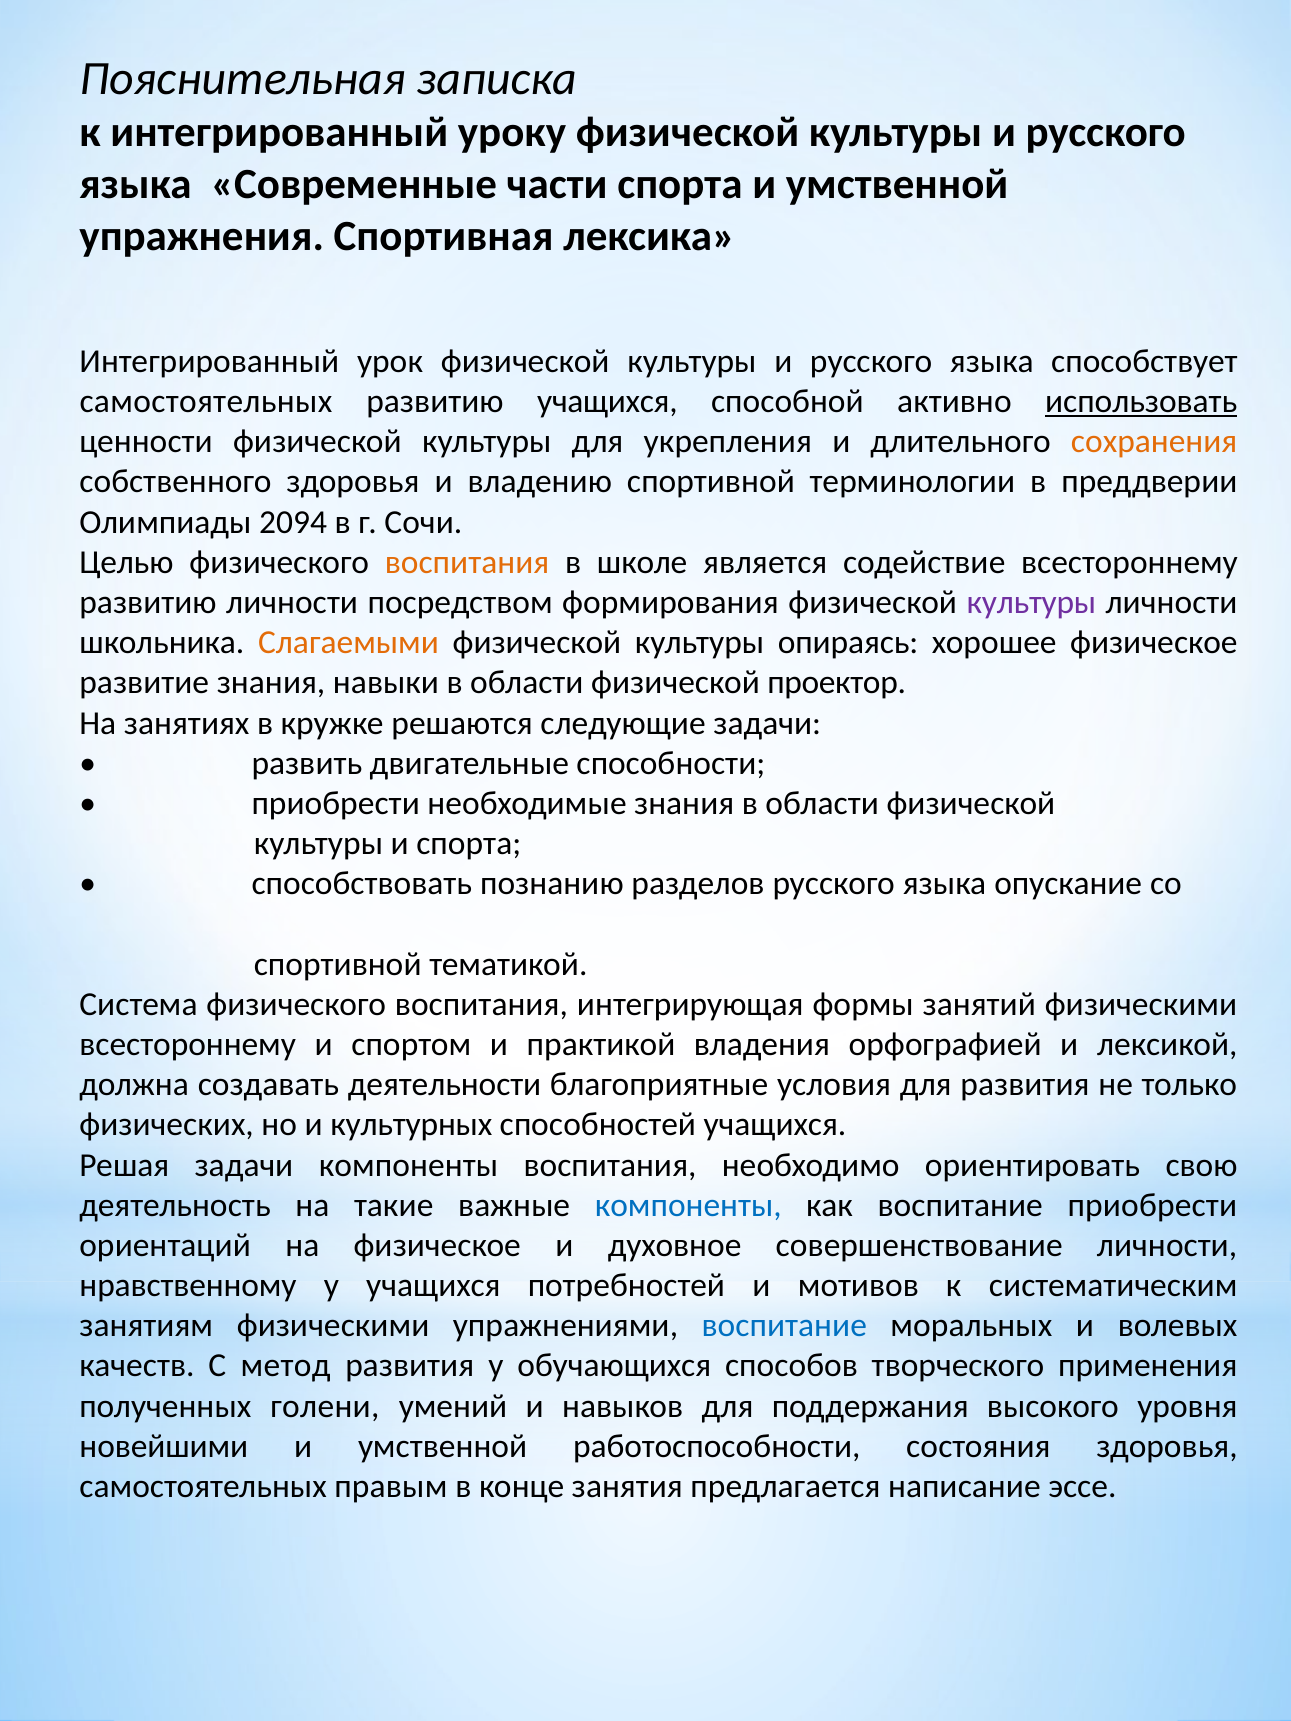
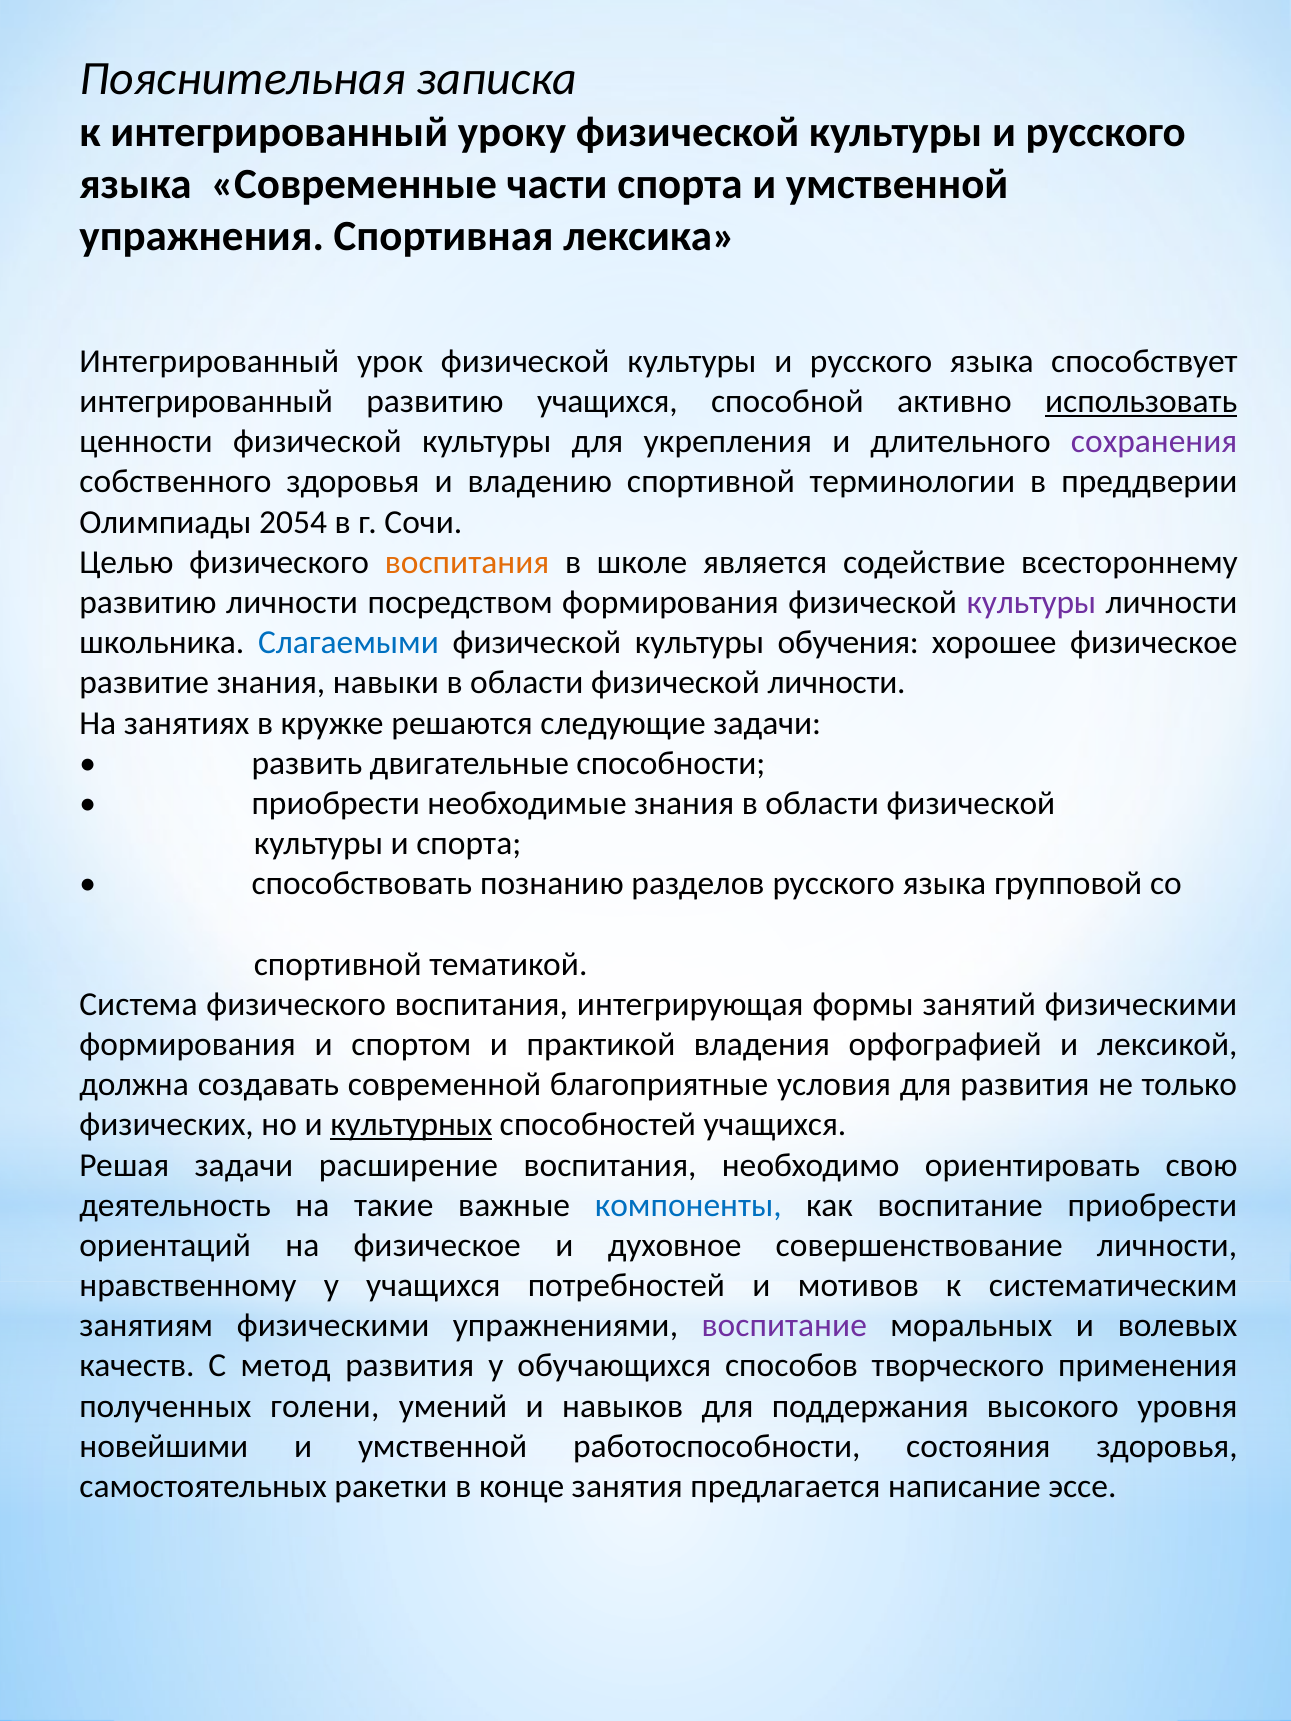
самостоятельных at (206, 402): самостоятельных -> интегрированный
сохранения colour: orange -> purple
2094: 2094 -> 2054
Слагаемыми colour: orange -> blue
опираясь: опираясь -> обучения
физической проектор: проектор -> личности
опускание: опускание -> групповой
всестороннему at (188, 1045): всестороннему -> формирования
деятельности: деятельности -> современной
культурных underline: none -> present
задачи компоненты: компоненты -> расширение
воспитание at (784, 1326) colour: blue -> purple
правым: правым -> ракетки
